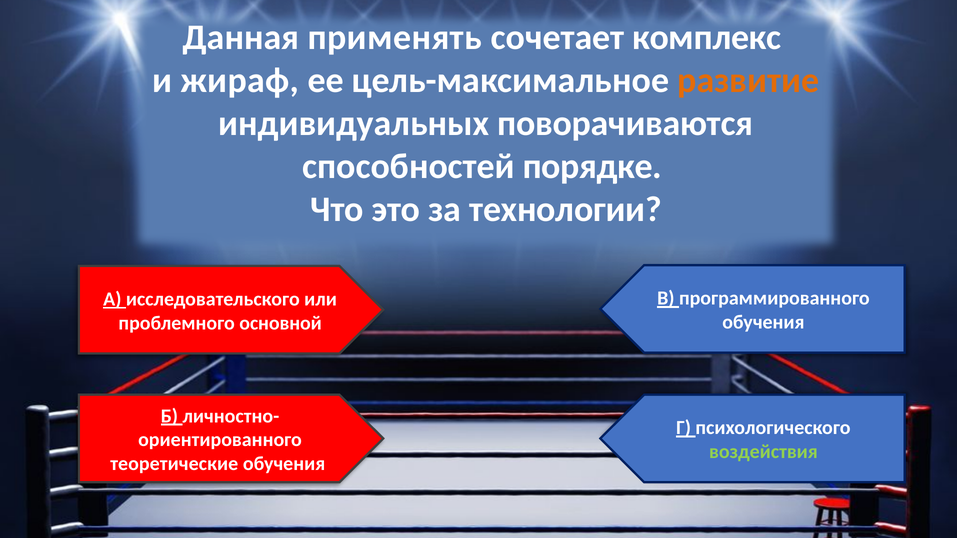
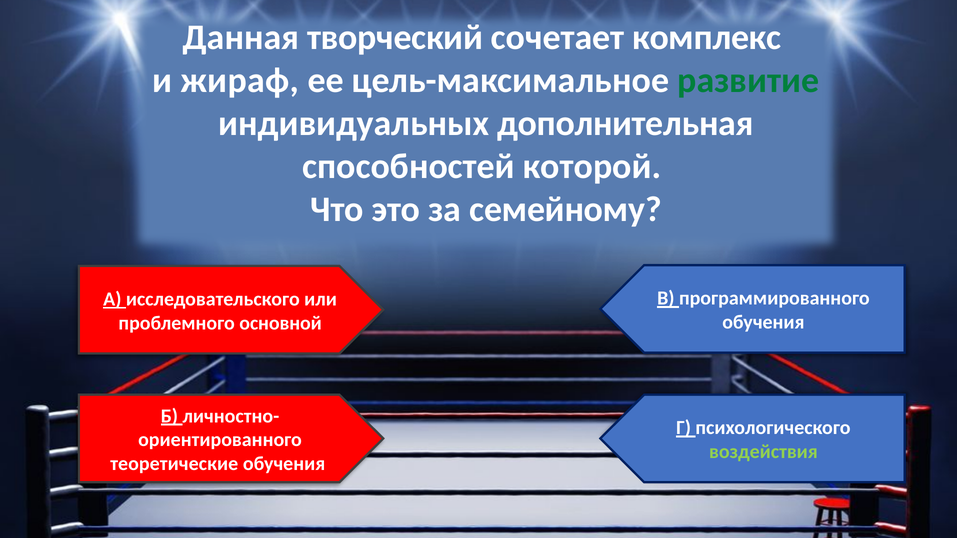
применять: применять -> творческий
развитие colour: orange -> green
поворачиваются: поворачиваются -> дополнительная
порядке: порядке -> которой
технологии: технологии -> семейному
